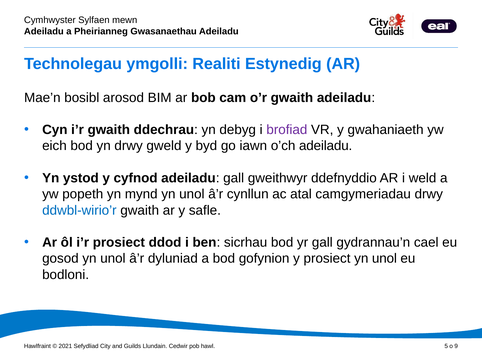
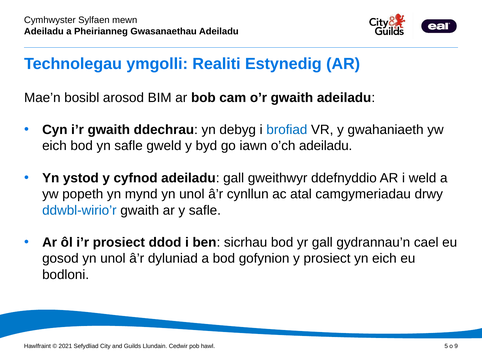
brofiad colour: purple -> blue
yn drwy: drwy -> safle
prosiect yn unol: unol -> eich
